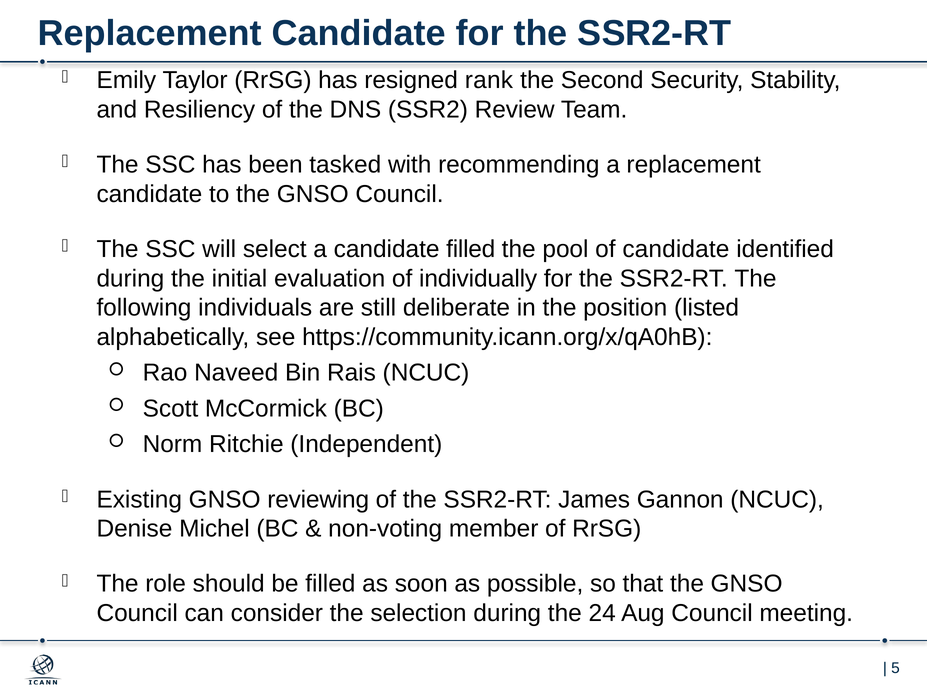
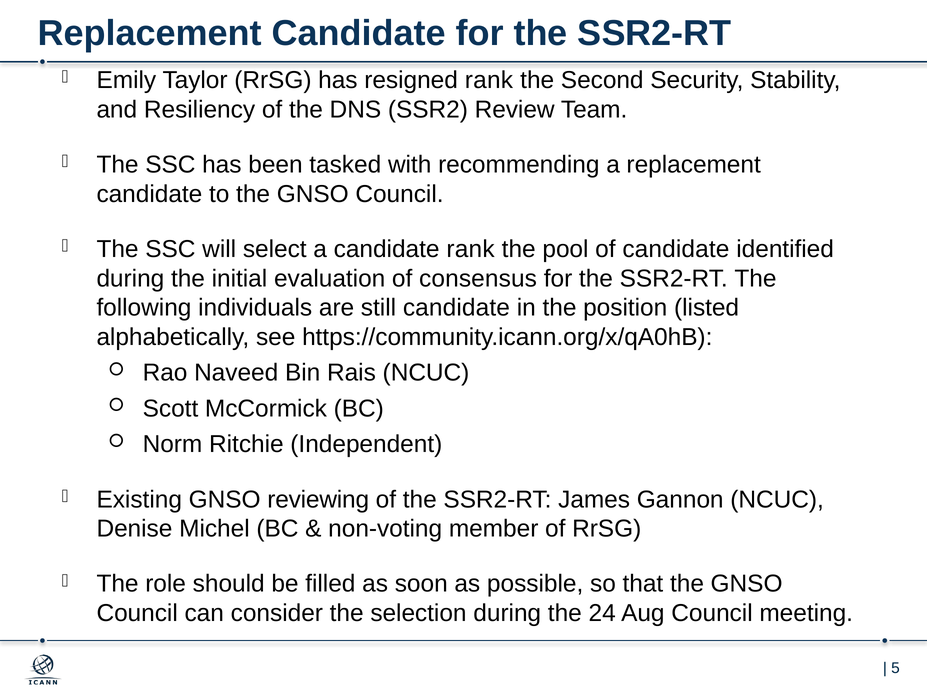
candidate filled: filled -> rank
individually: individually -> consensus
still deliberate: deliberate -> candidate
